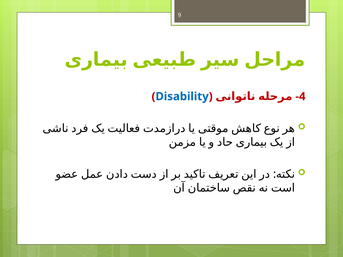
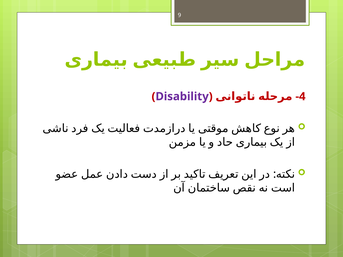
Disability colour: blue -> purple
